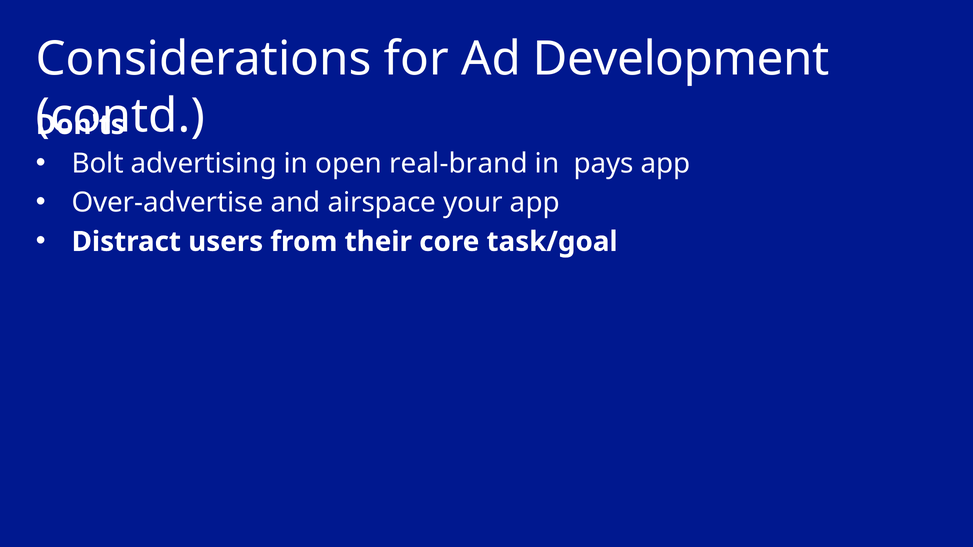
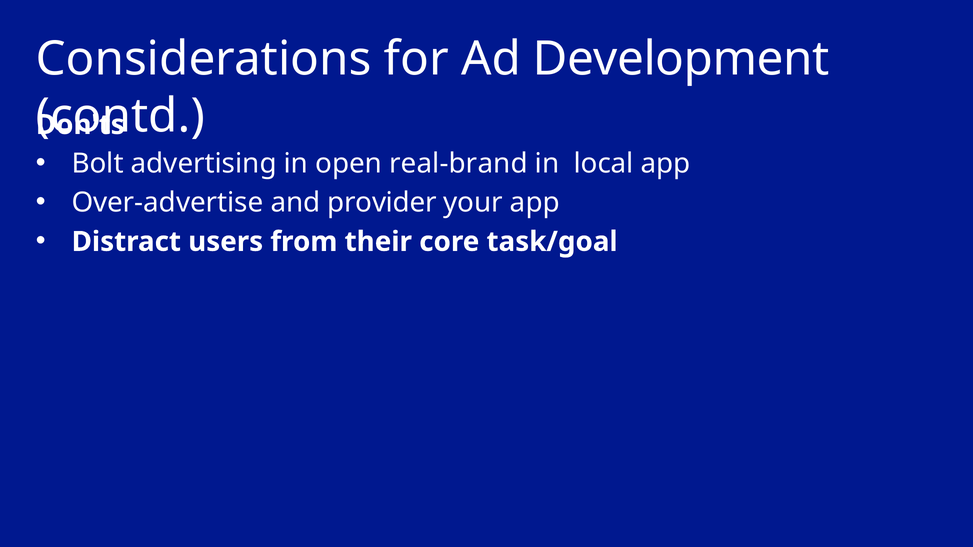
pays: pays -> local
airspace: airspace -> provider
